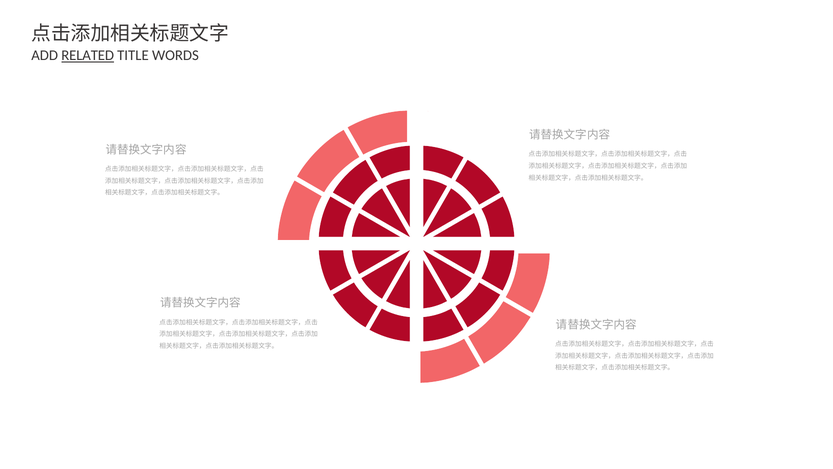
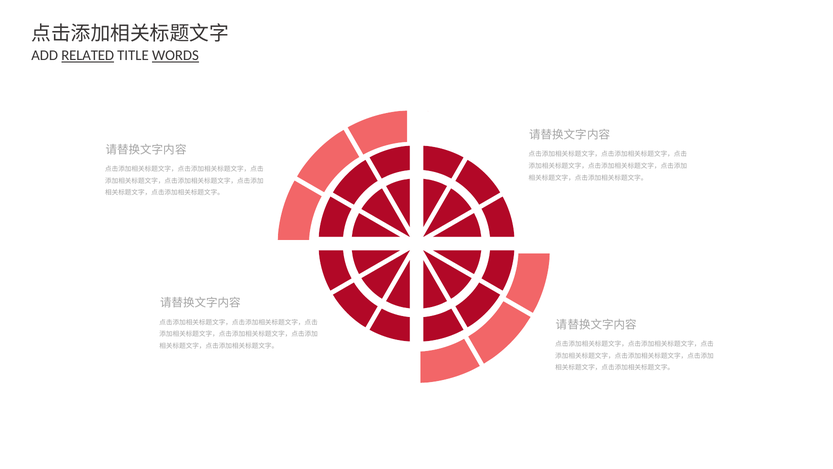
WORDS underline: none -> present
